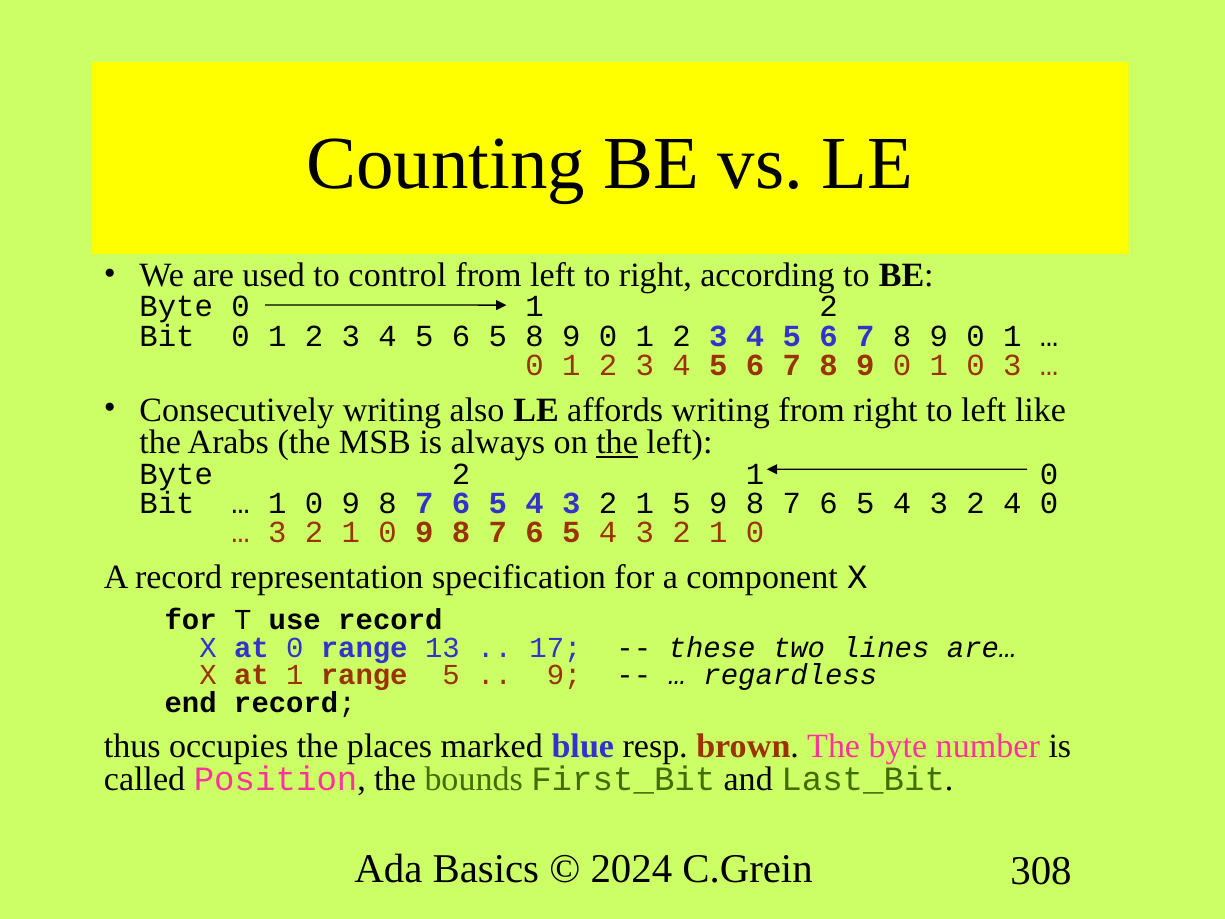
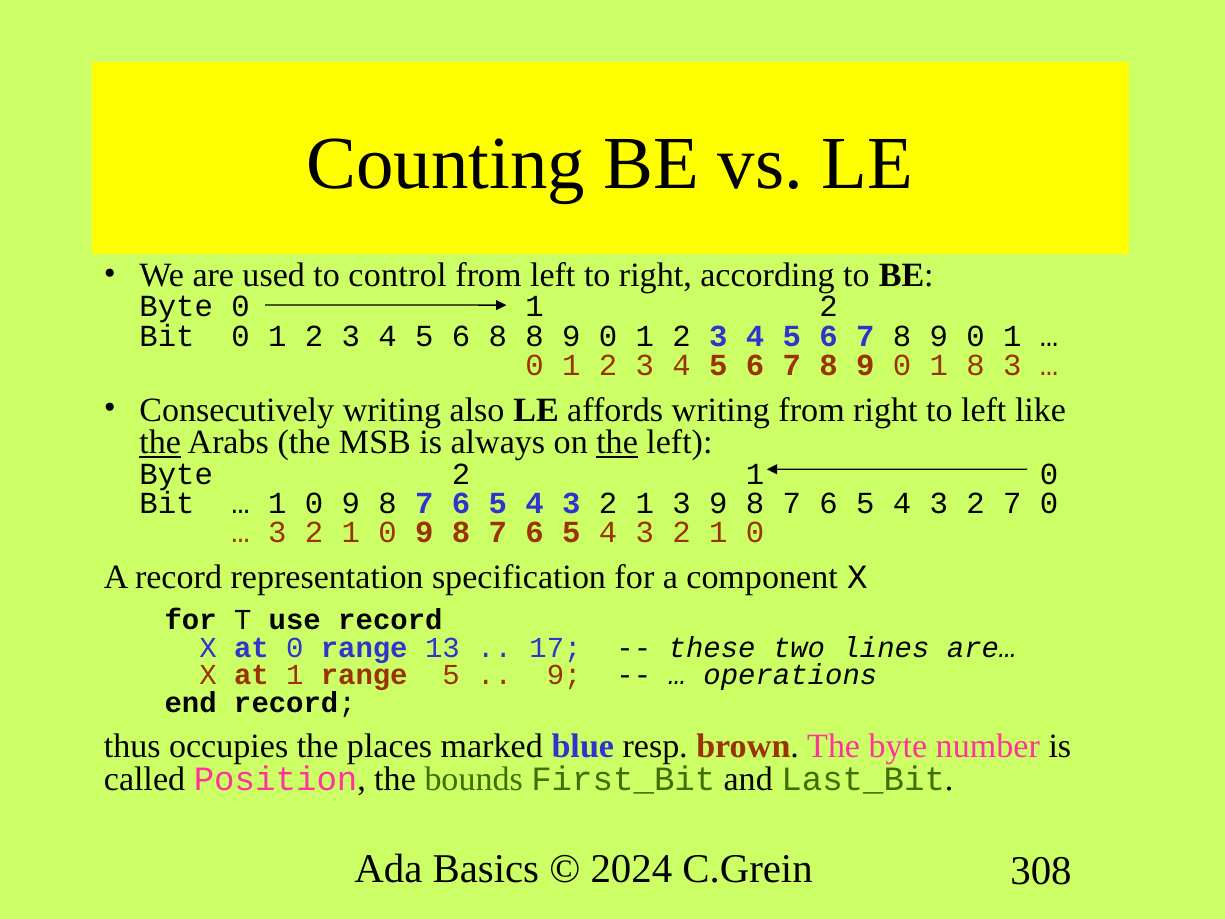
5 6 5: 5 -> 8
0 1 0: 0 -> 8
the at (160, 443) underline: none -> present
1 5: 5 -> 3
2 4: 4 -> 7
regardless: regardless -> operations
